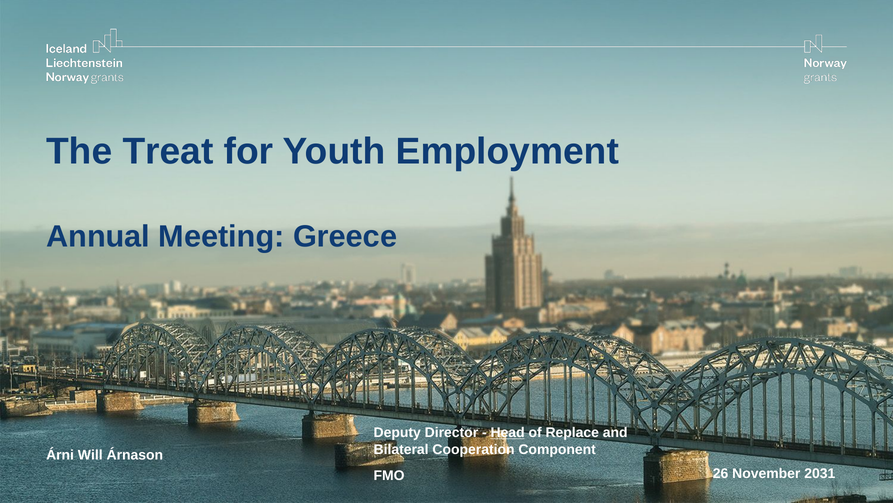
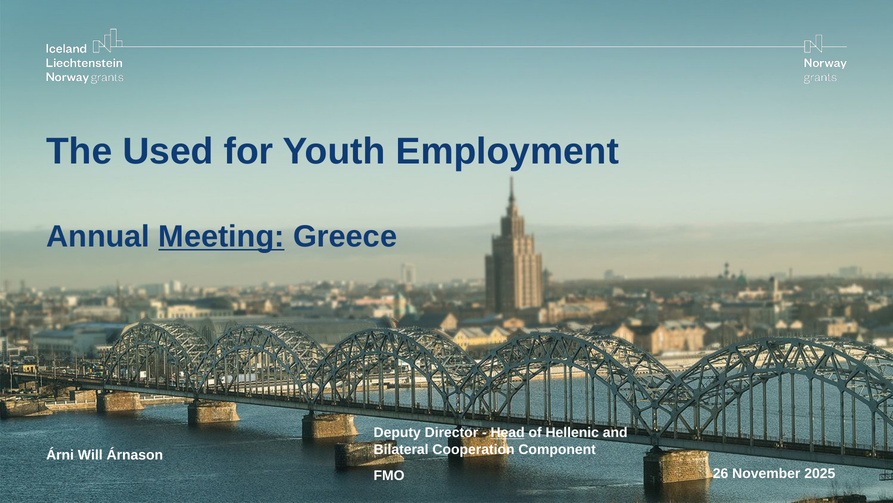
Treat: Treat -> Used
Meeting underline: none -> present
Replace: Replace -> Hellenic
2031: 2031 -> 2025
